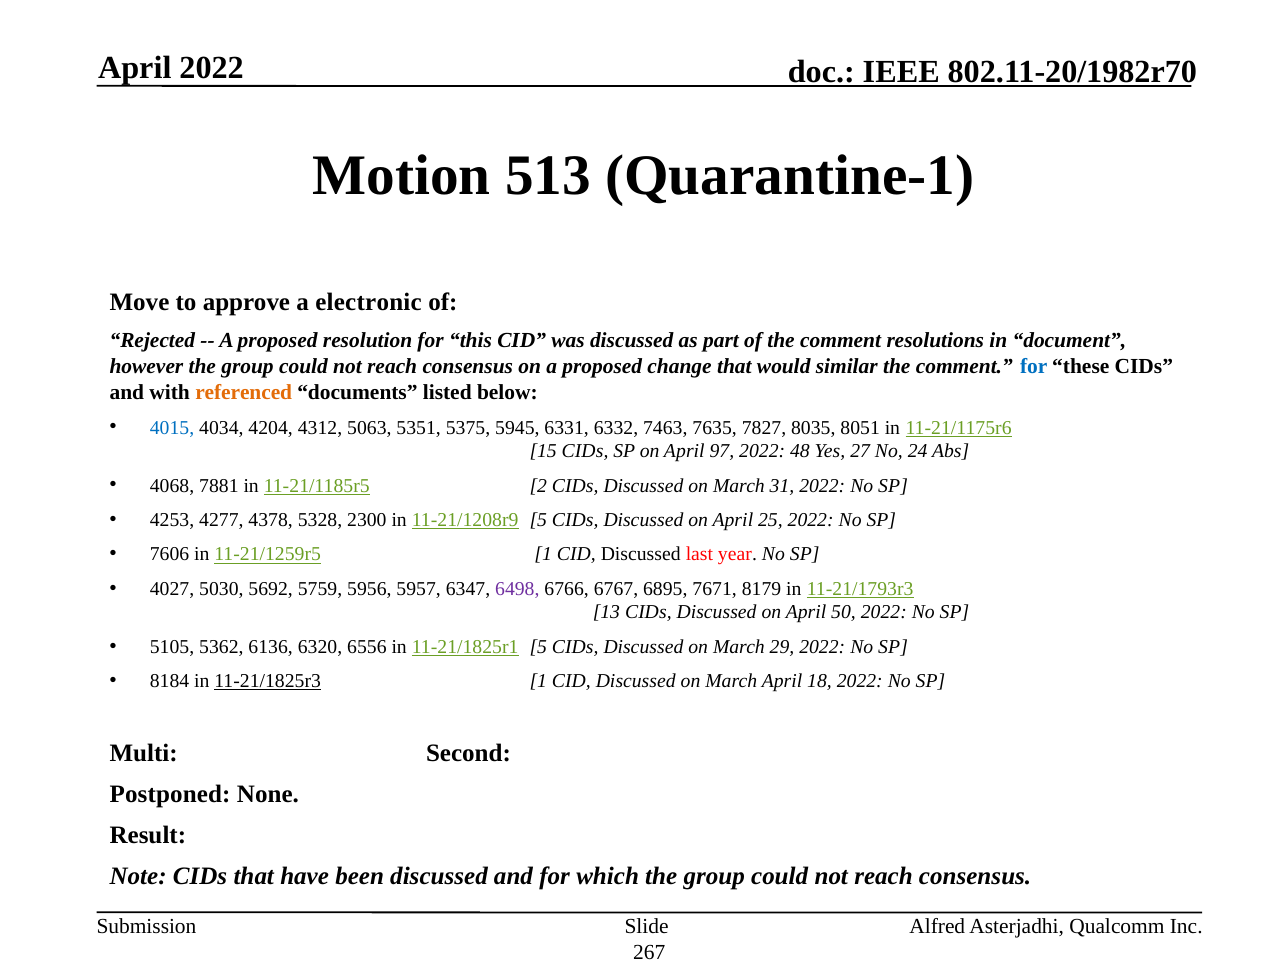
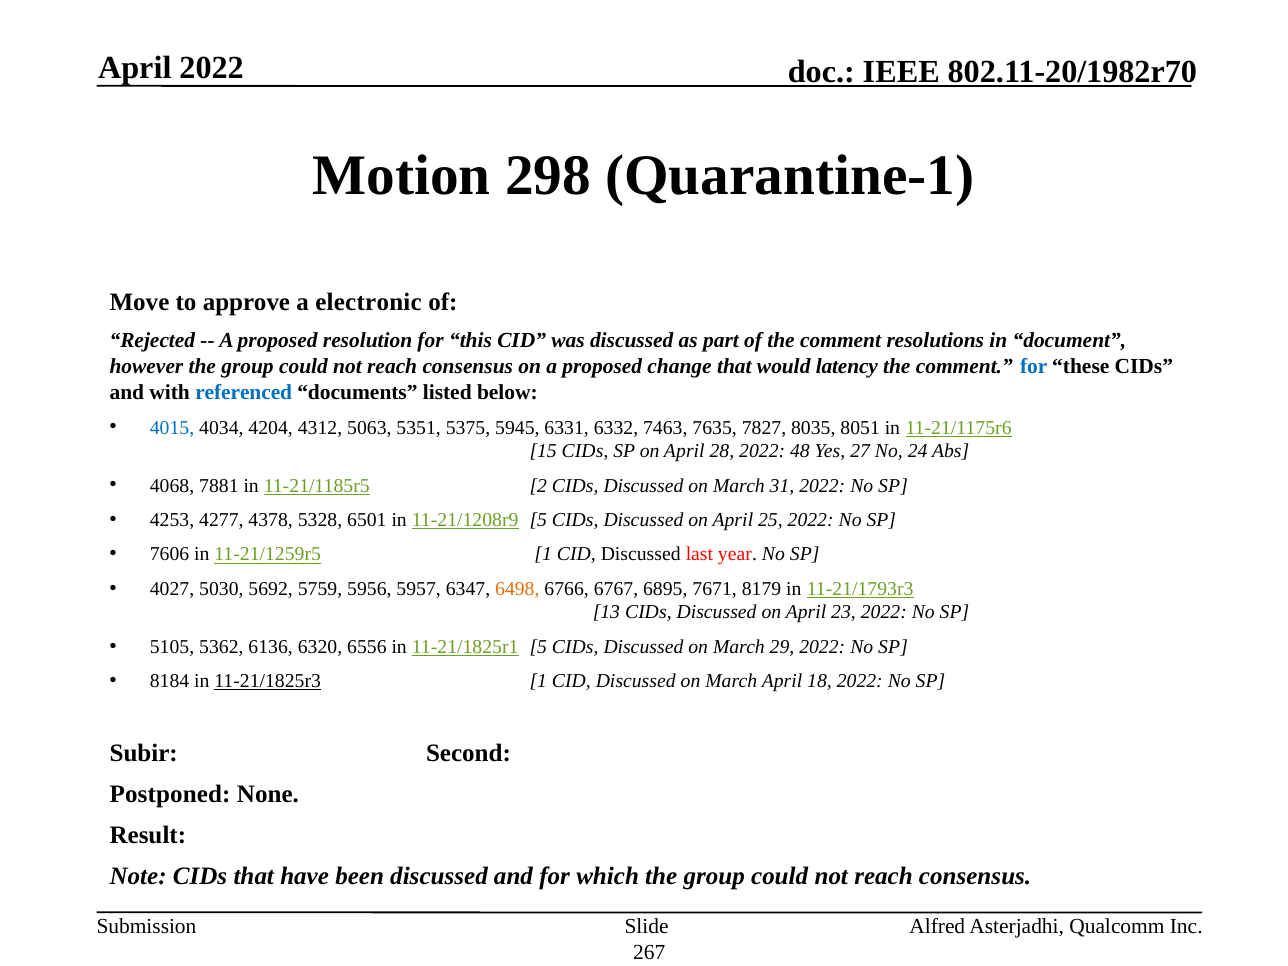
513: 513 -> 298
similar: similar -> latency
referenced colour: orange -> blue
97: 97 -> 28
2300: 2300 -> 6501
6498 colour: purple -> orange
50: 50 -> 23
Multi: Multi -> Subir
